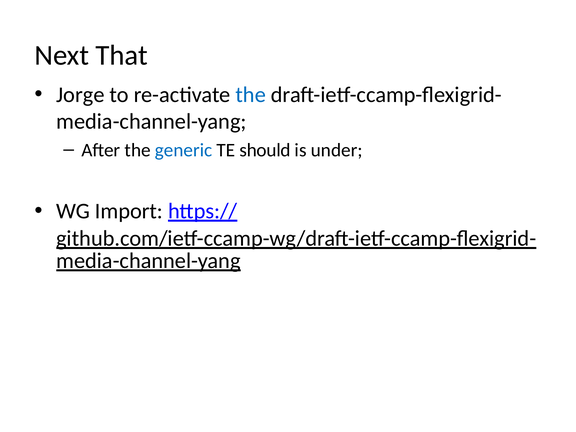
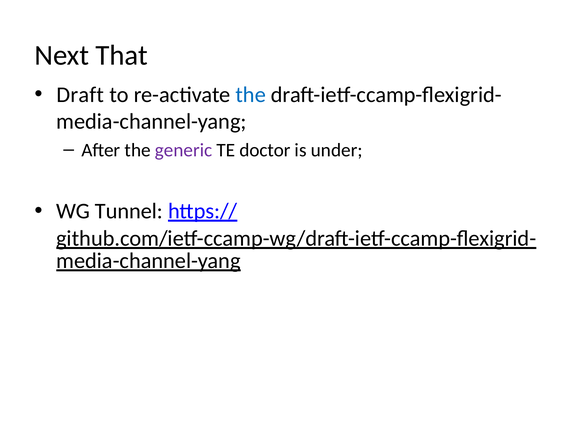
Jorge: Jorge -> Draft
generic colour: blue -> purple
should: should -> doctor
Import: Import -> Tunnel
